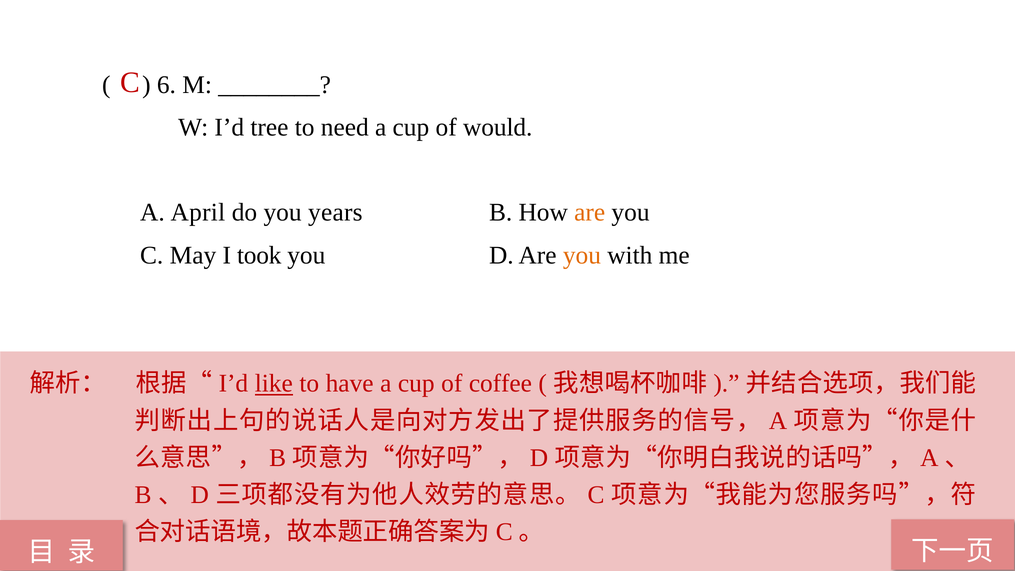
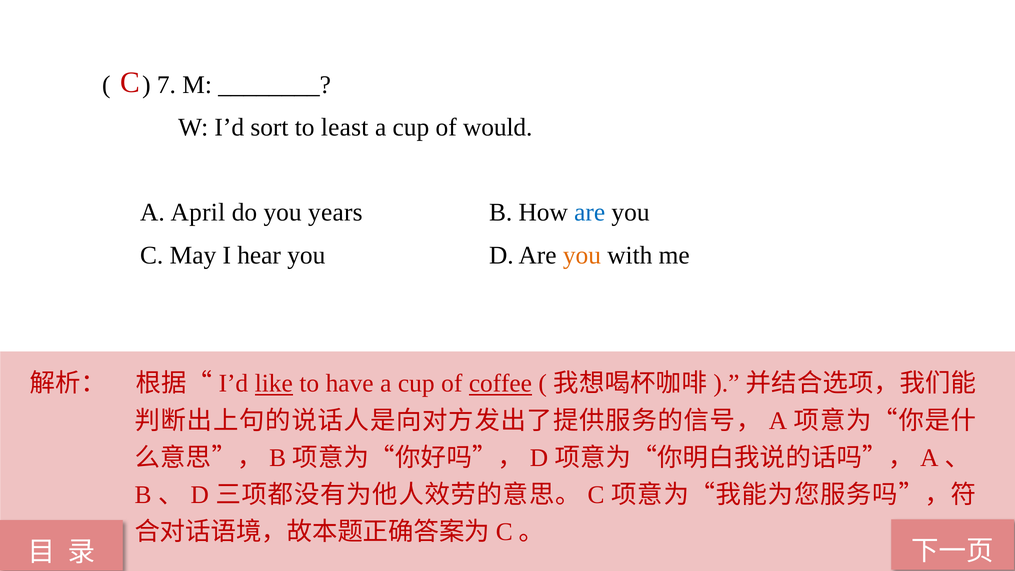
6: 6 -> 7
tree: tree -> sort
need: need -> least
are at (590, 213) colour: orange -> blue
took: took -> hear
coffee underline: none -> present
